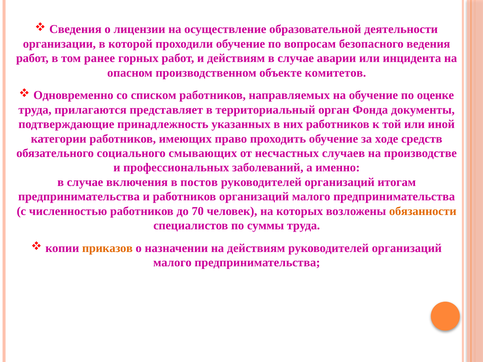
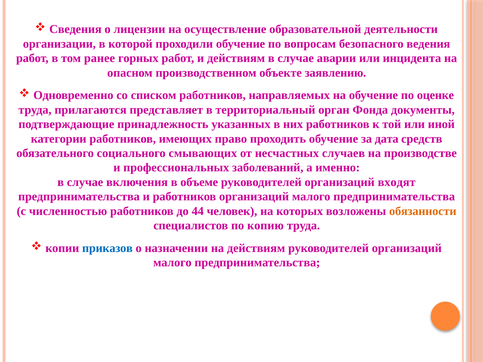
комитетов: комитетов -> заявлению
ходе: ходе -> дата
постов: постов -> объеме
итогам: итогам -> входят
70: 70 -> 44
суммы: суммы -> копию
приказов colour: orange -> blue
